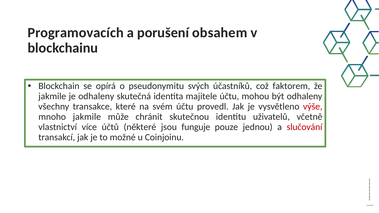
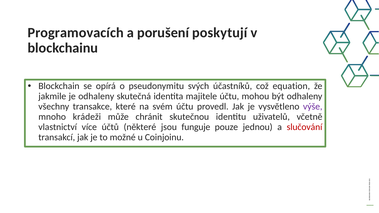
obsahem: obsahem -> poskytují
faktorem: faktorem -> equation
výše colour: red -> purple
mnoho jakmile: jakmile -> krádeži
